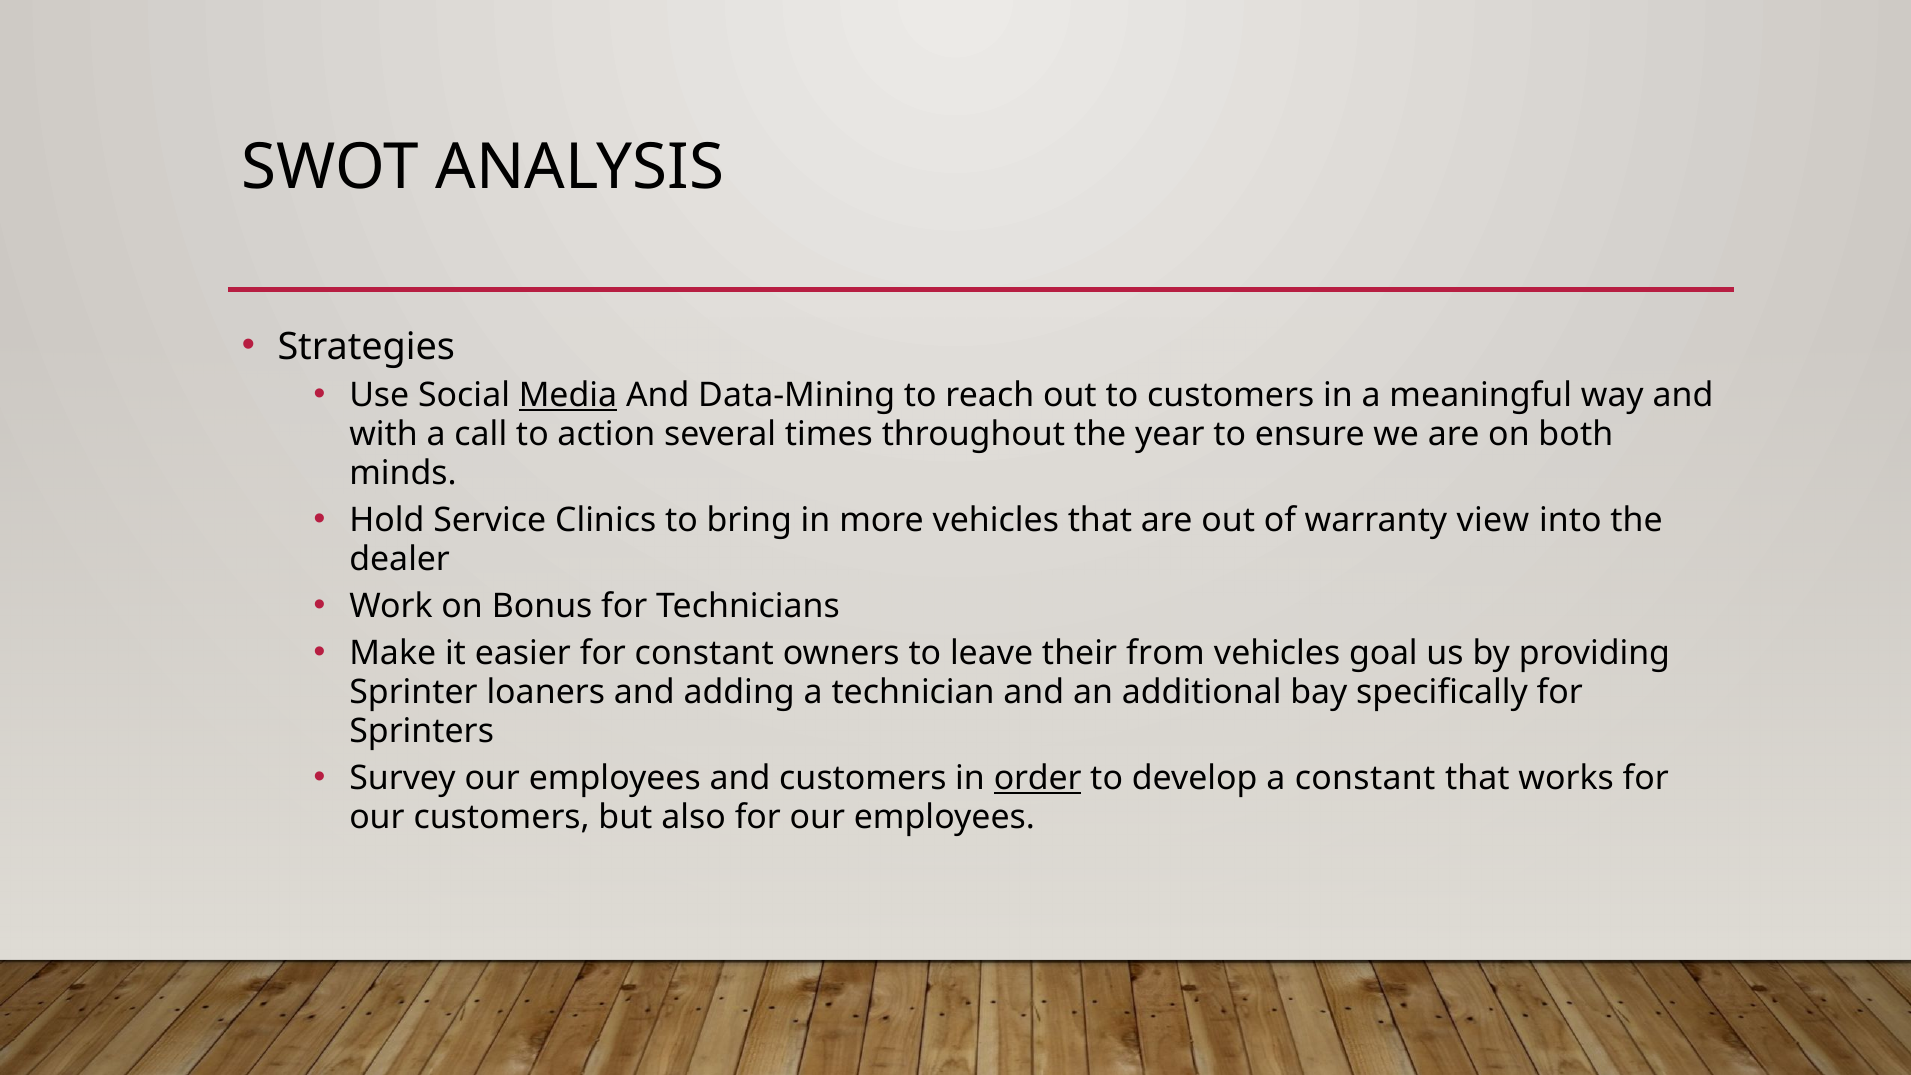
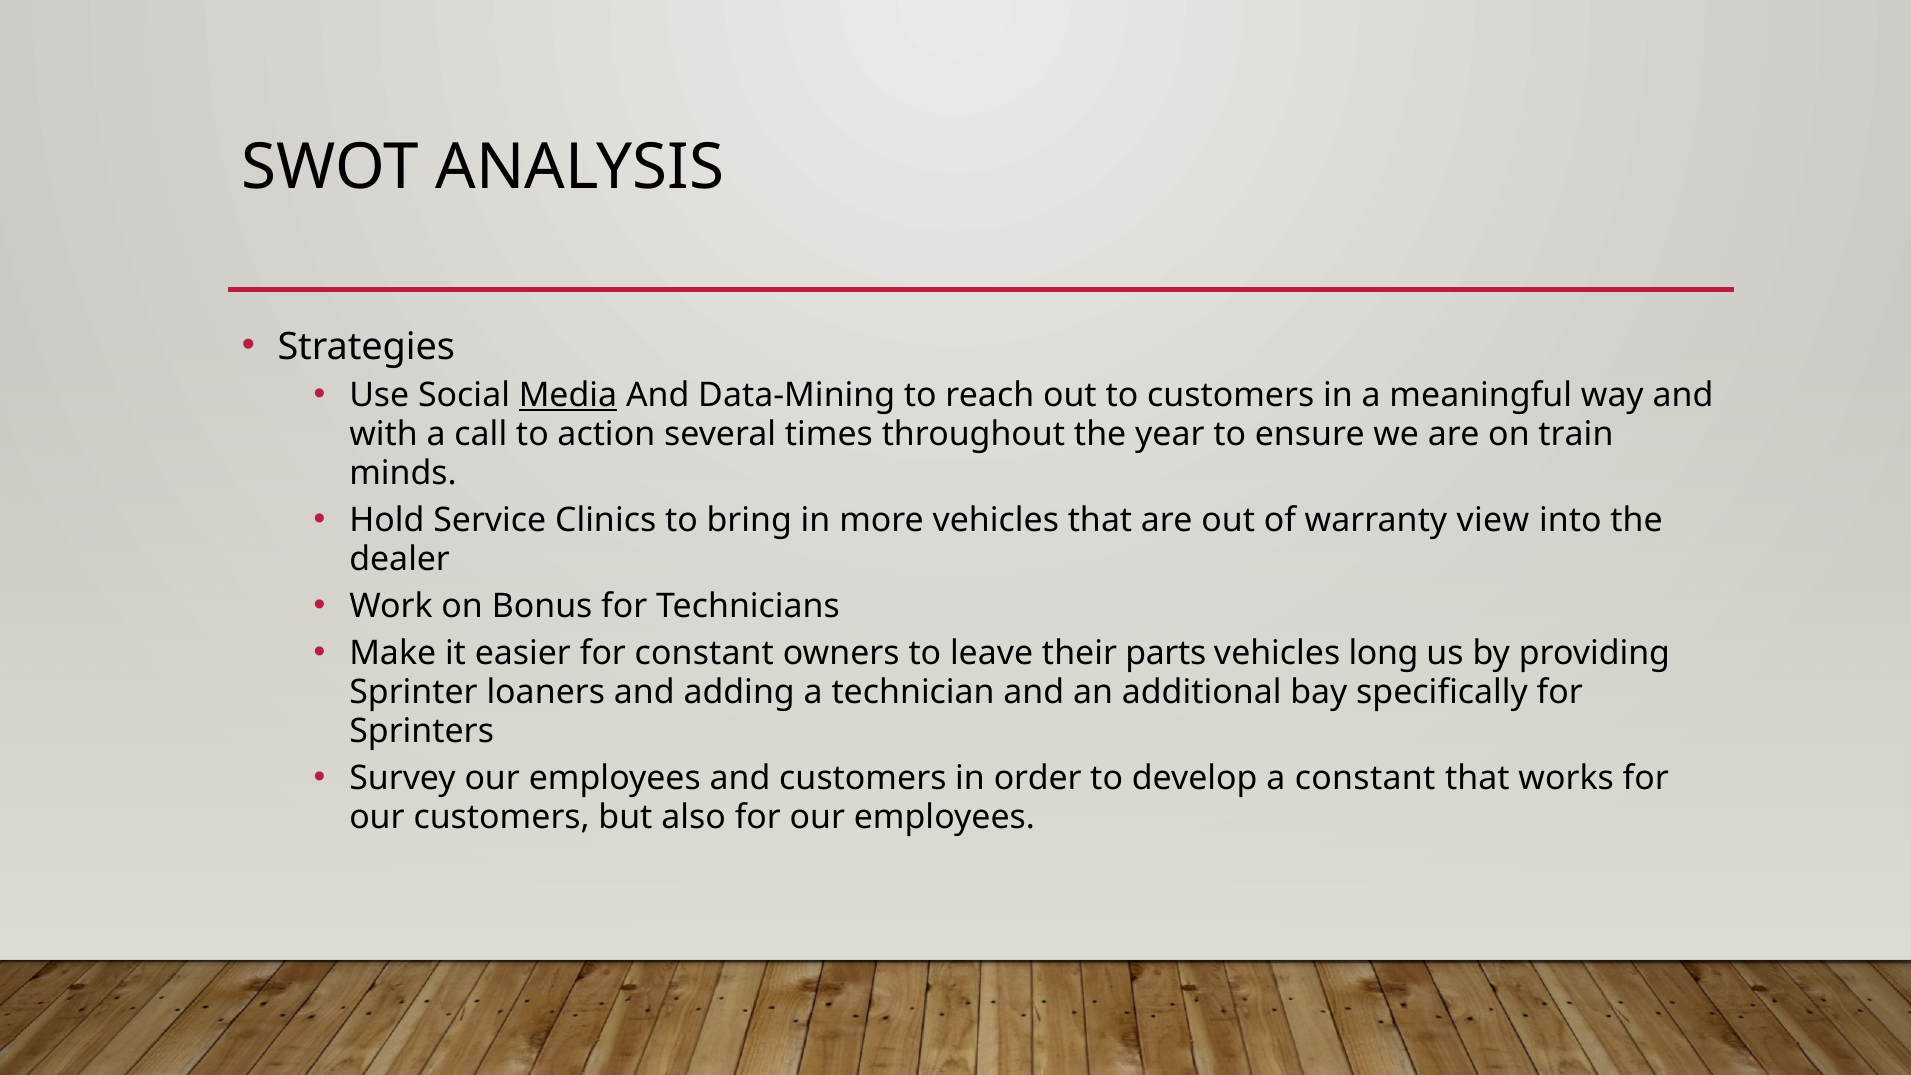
both: both -> train
from: from -> parts
goal: goal -> long
order underline: present -> none
